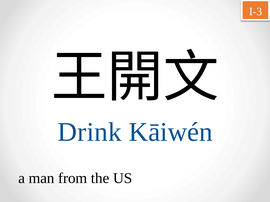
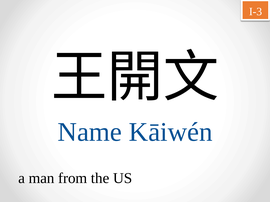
Drink: Drink -> Name
